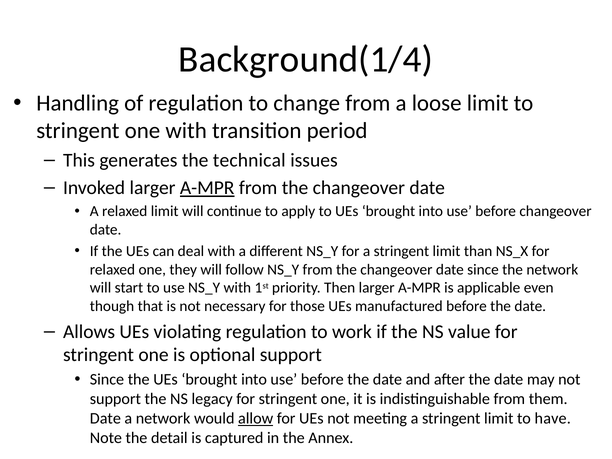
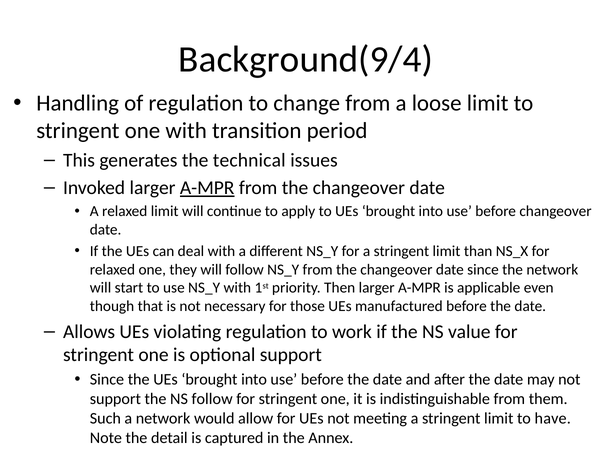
Background(1/4: Background(1/4 -> Background(9/4
NS legacy: legacy -> follow
Date at (105, 418): Date -> Such
allow underline: present -> none
